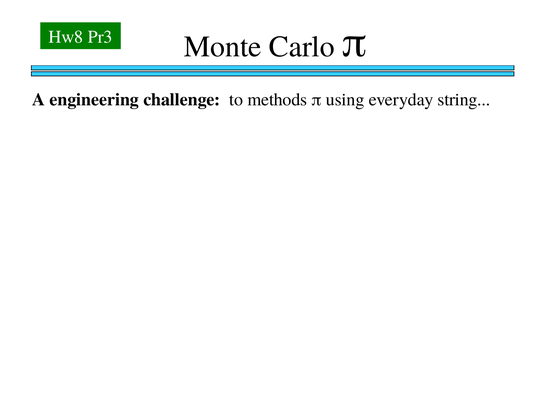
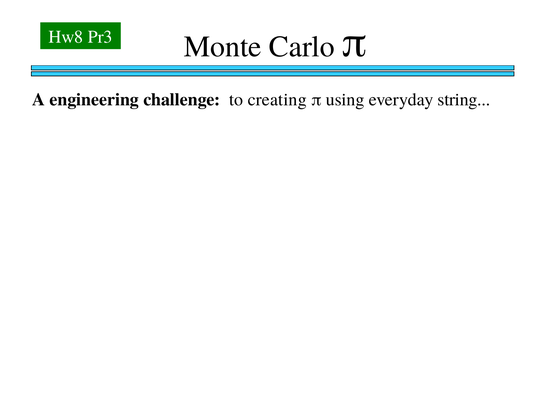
methods: methods -> creating
